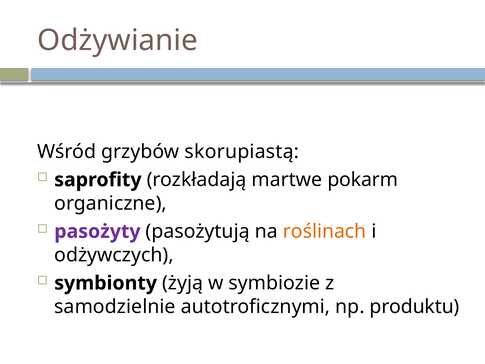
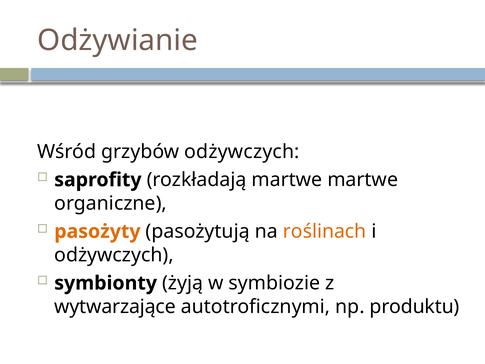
grzybów skorupiastą: skorupiastą -> odżywczych
martwe pokarm: pokarm -> martwe
pasożyty colour: purple -> orange
samodzielnie: samodzielnie -> wytwarzające
